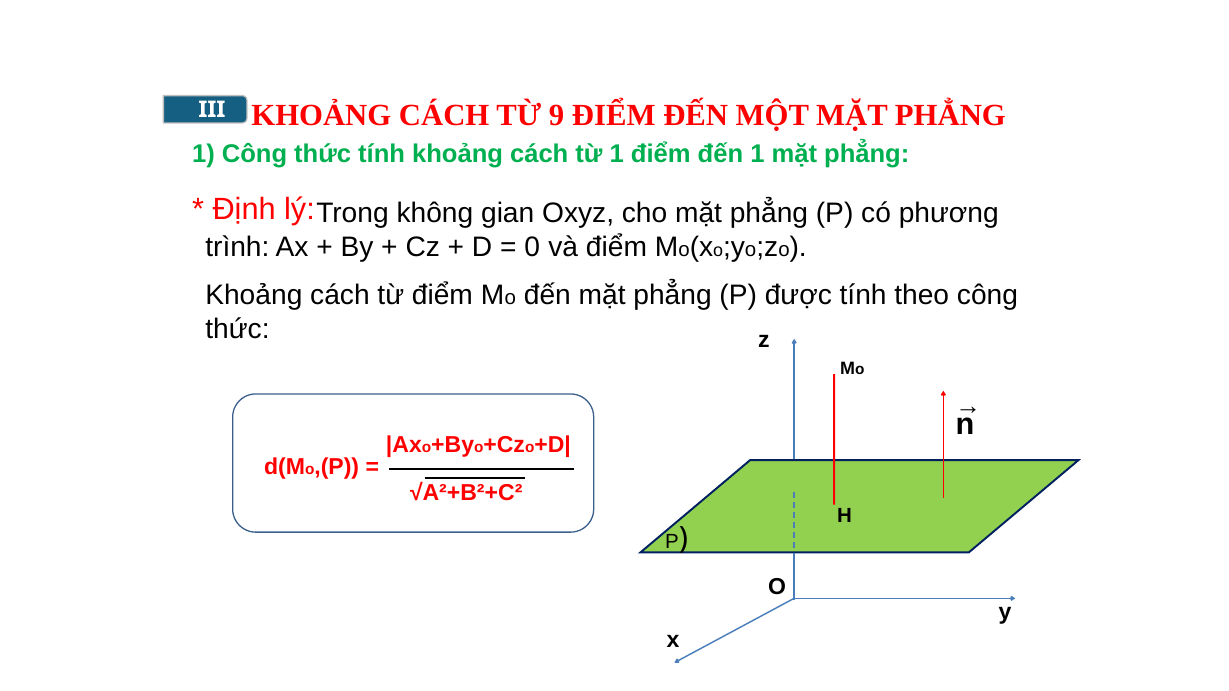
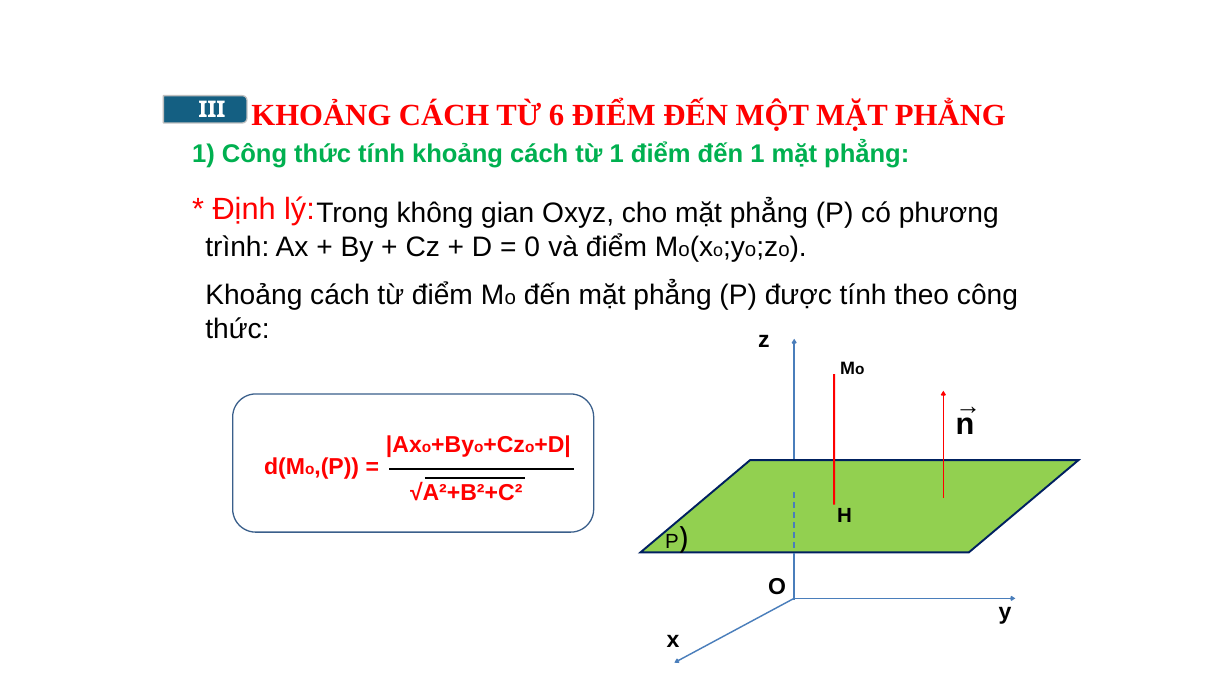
9: 9 -> 6
